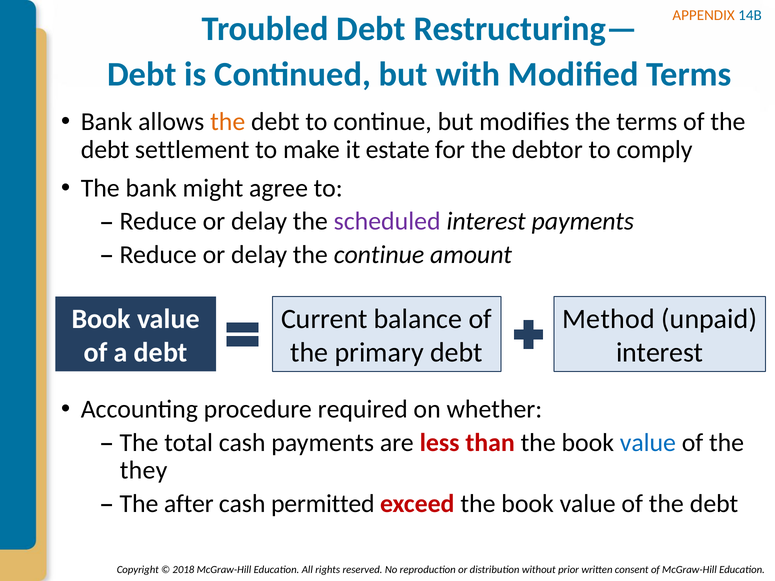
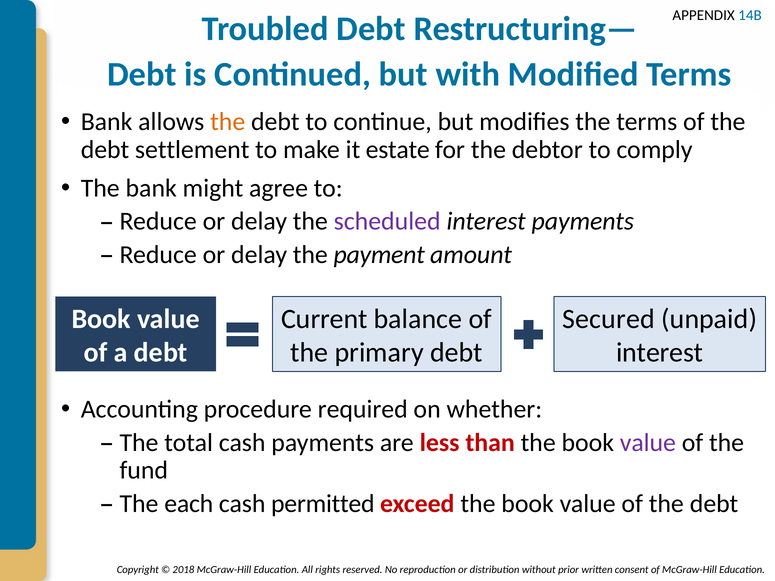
APPENDIX colour: orange -> black
the continue: continue -> payment
Method: Method -> Secured
value at (648, 443) colour: blue -> purple
they: they -> fund
after: after -> each
